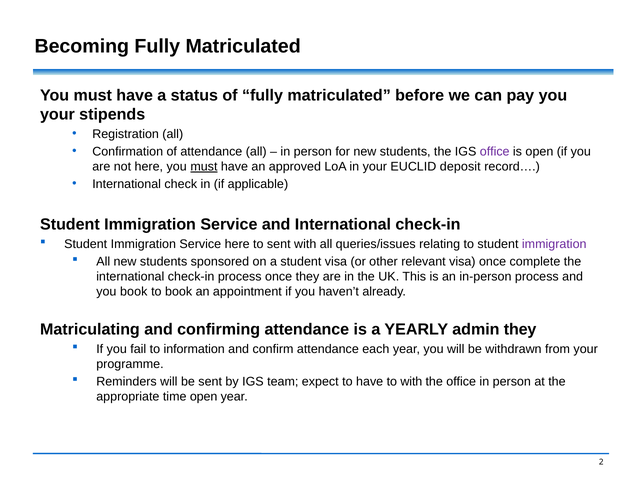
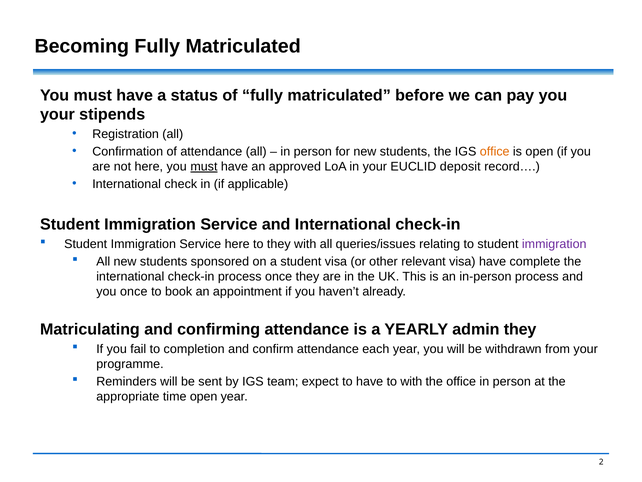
office at (495, 151) colour: purple -> orange
to sent: sent -> they
visa once: once -> have
you book: book -> once
information: information -> completion
